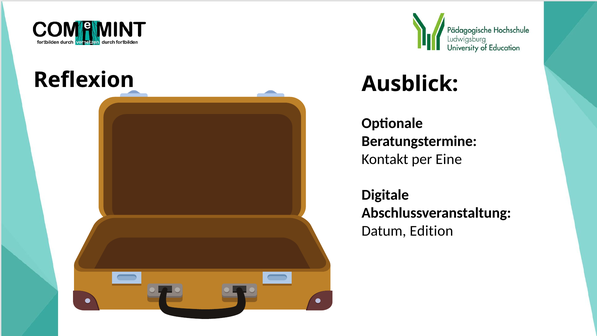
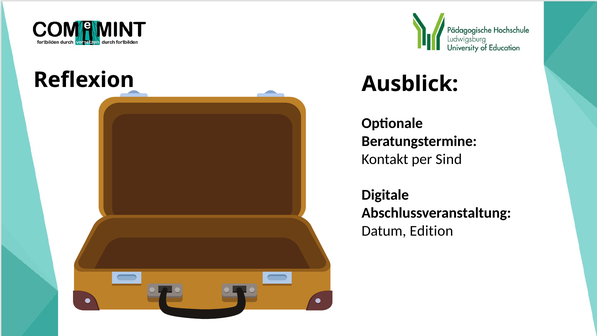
Eine: Eine -> Sind
